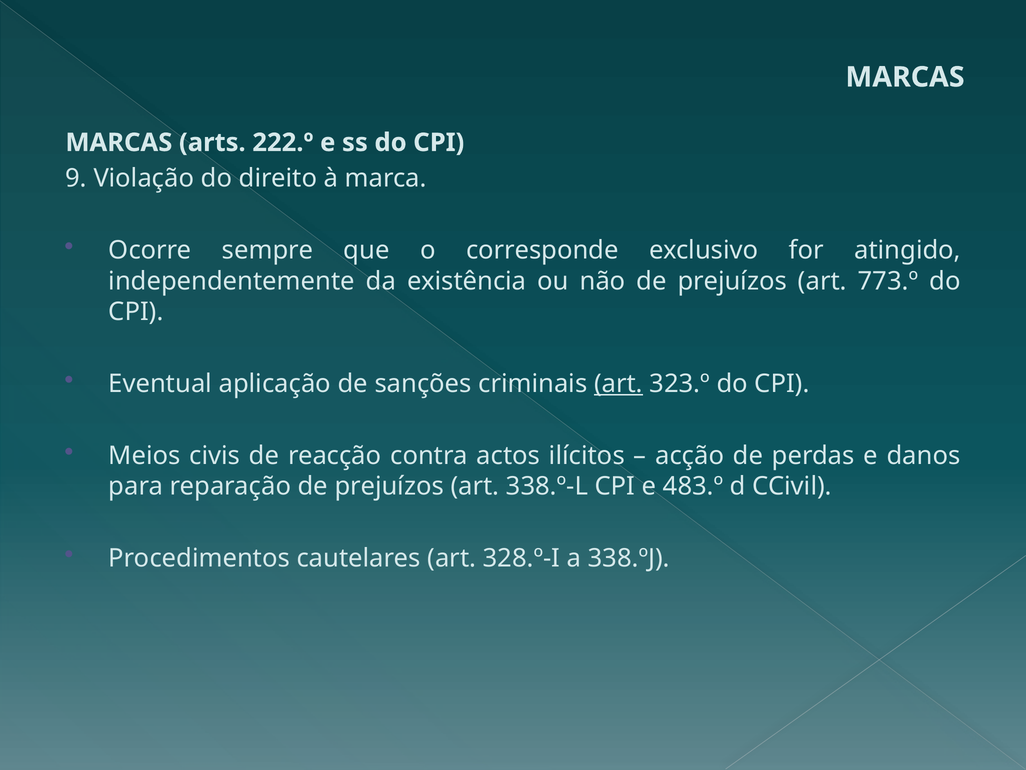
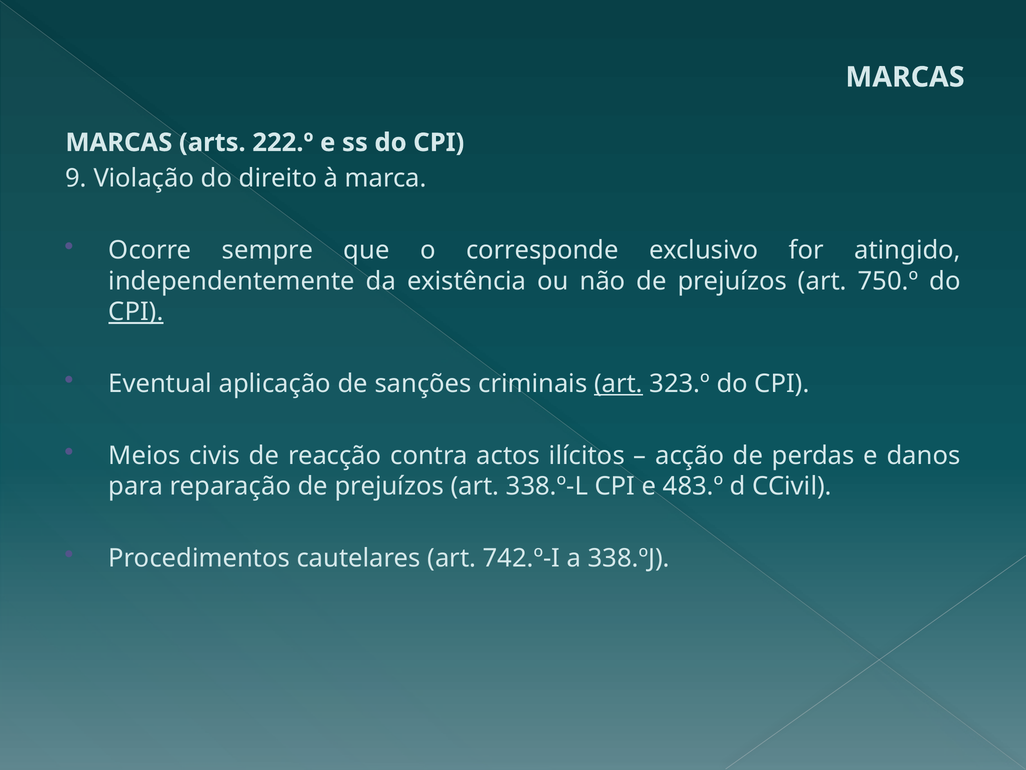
773.º: 773.º -> 750.º
CPI at (136, 312) underline: none -> present
328.º-I: 328.º-I -> 742.º-I
